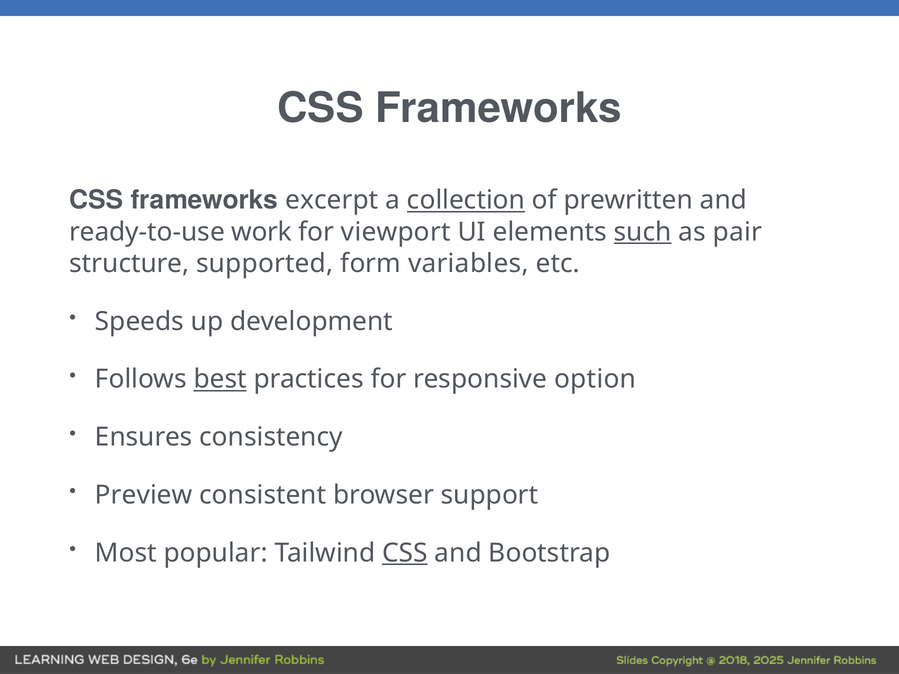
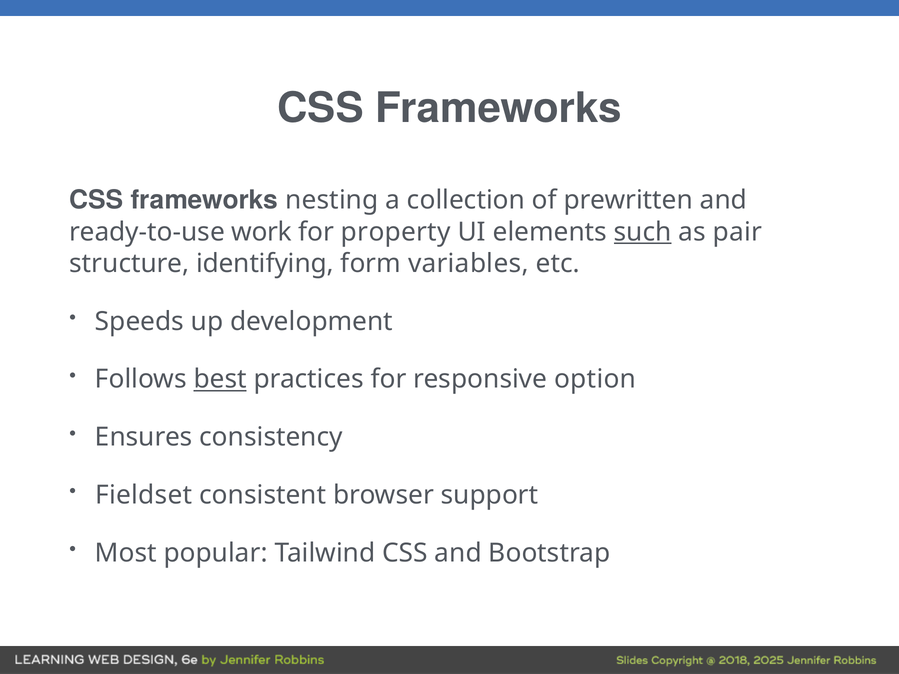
excerpt: excerpt -> nesting
collection underline: present -> none
viewport: viewport -> property
supported: supported -> identifying
Preview: Preview -> Fieldset
CSS at (405, 553) underline: present -> none
